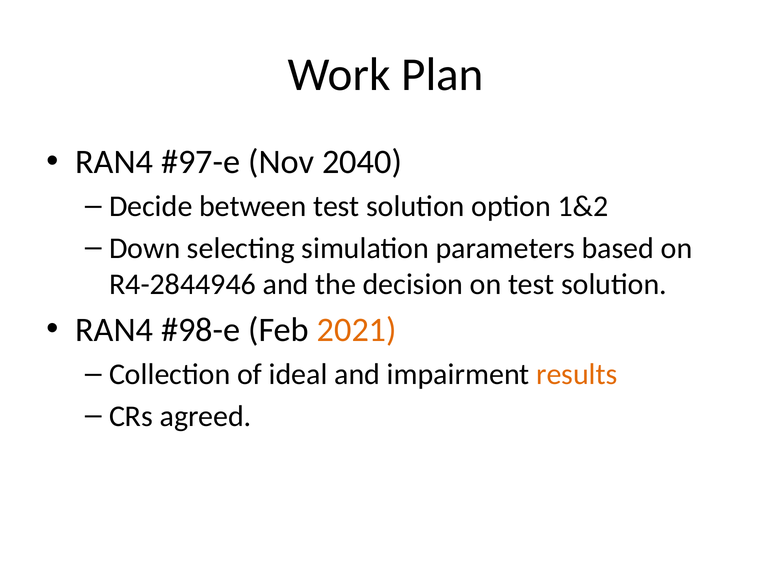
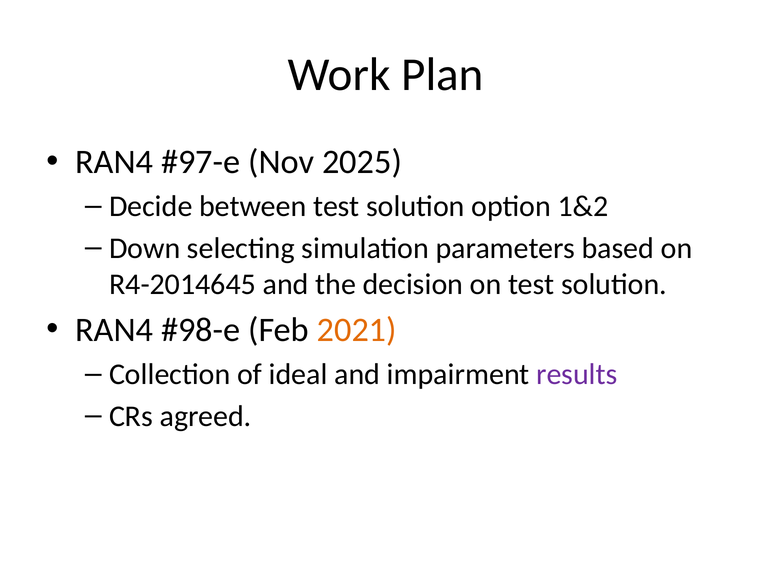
2040: 2040 -> 2025
R4-2844946: R4-2844946 -> R4-2014645
results colour: orange -> purple
